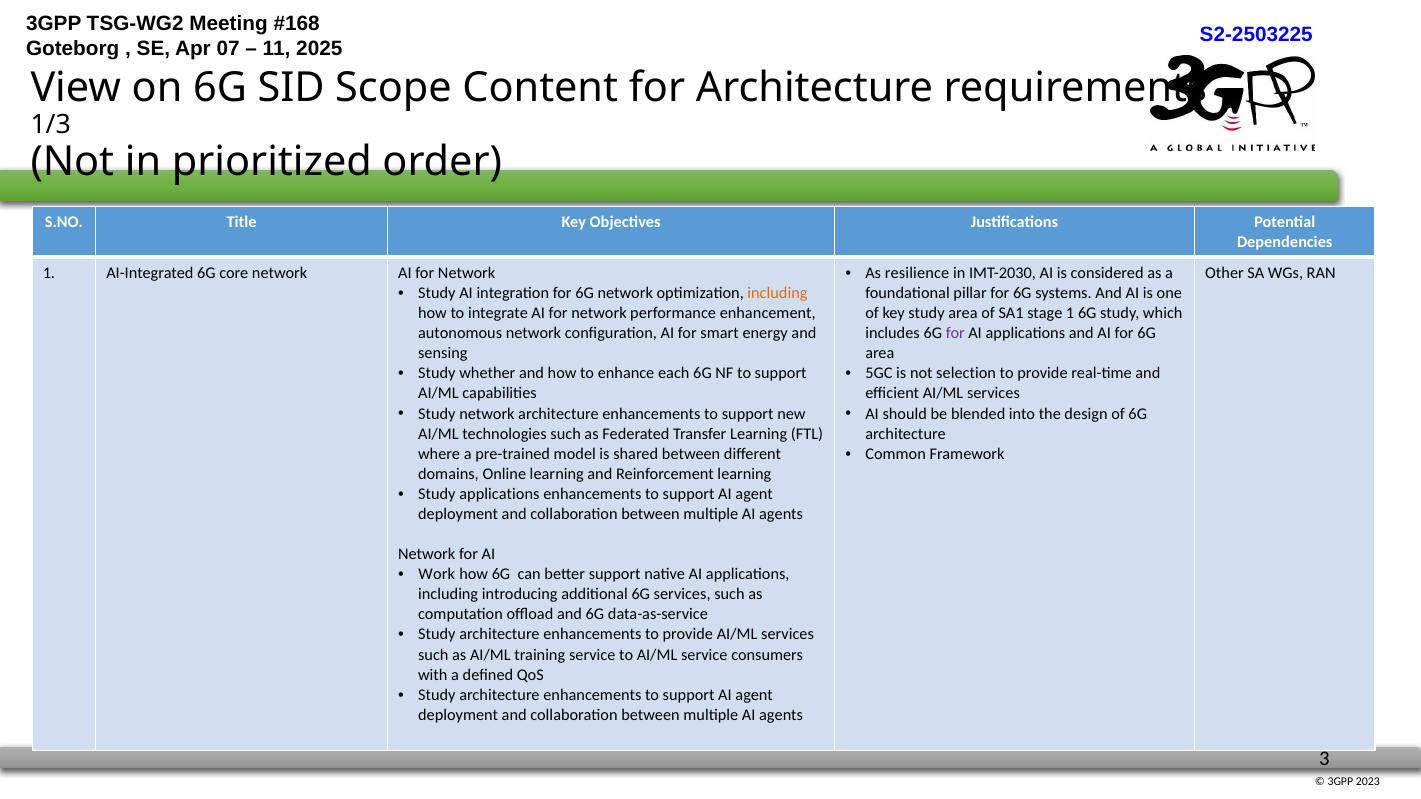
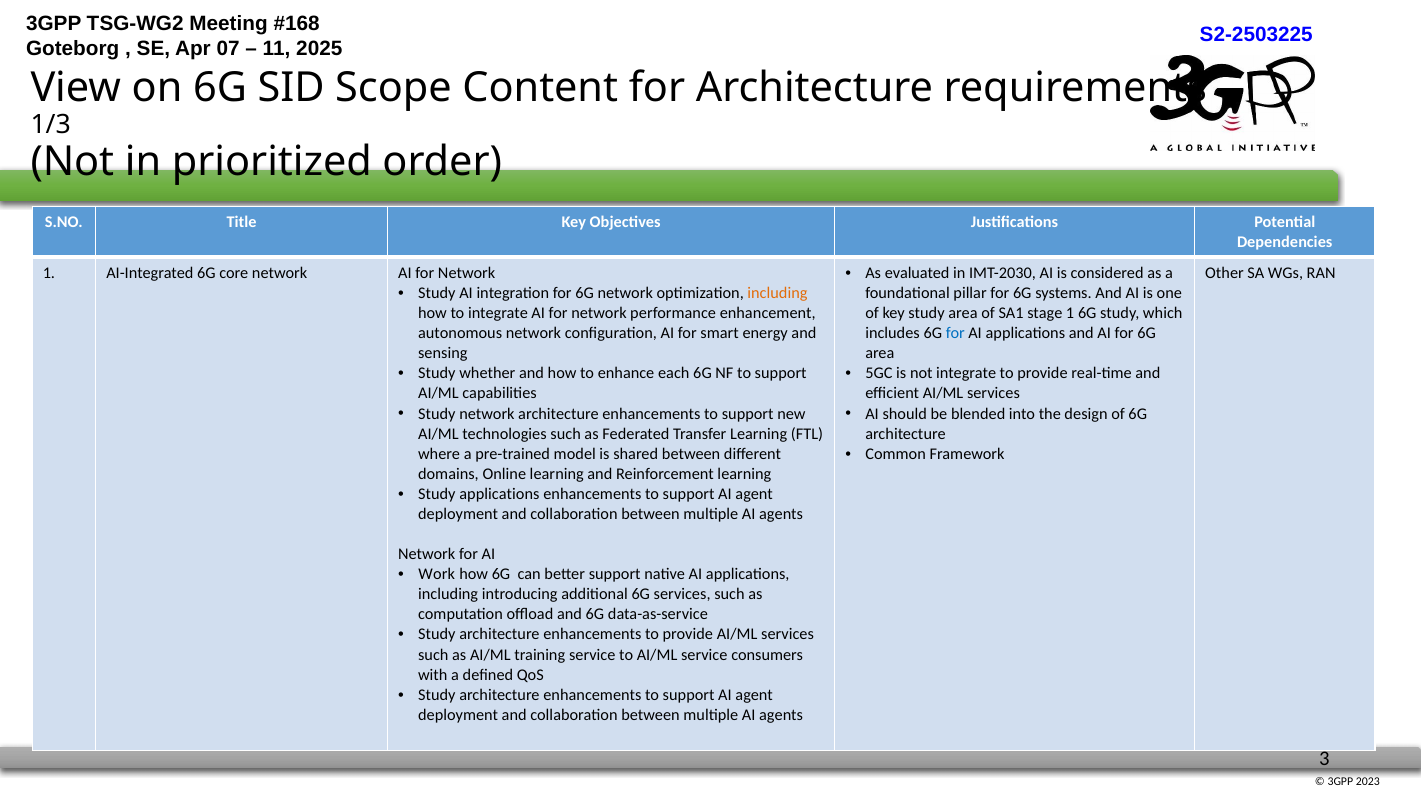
resilience: resilience -> evaluated
for at (955, 333) colour: purple -> blue
not selection: selection -> integrate
